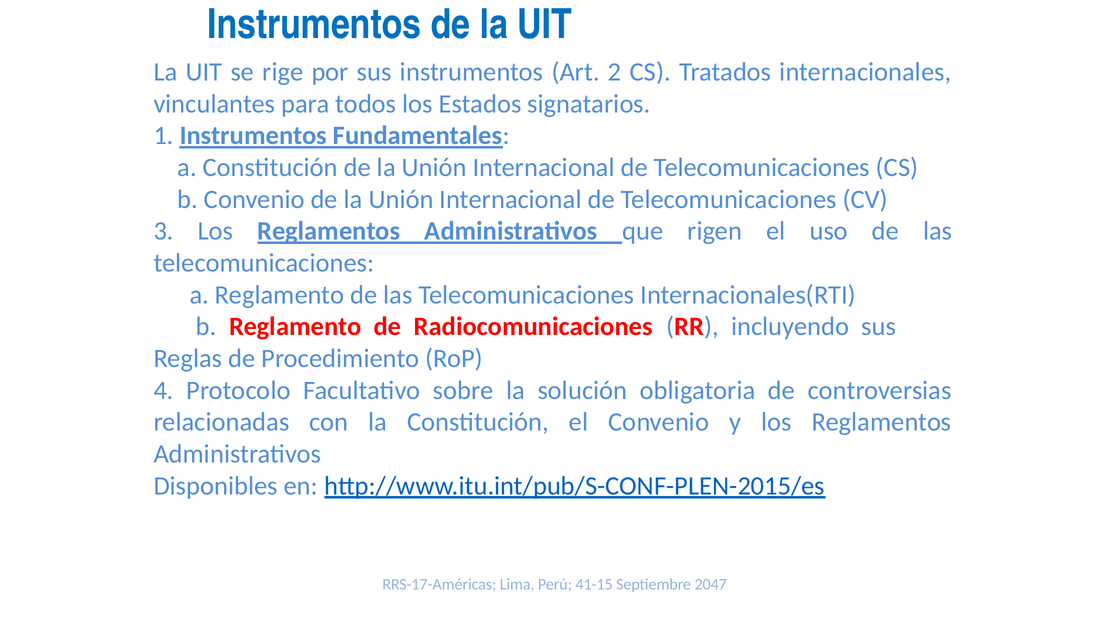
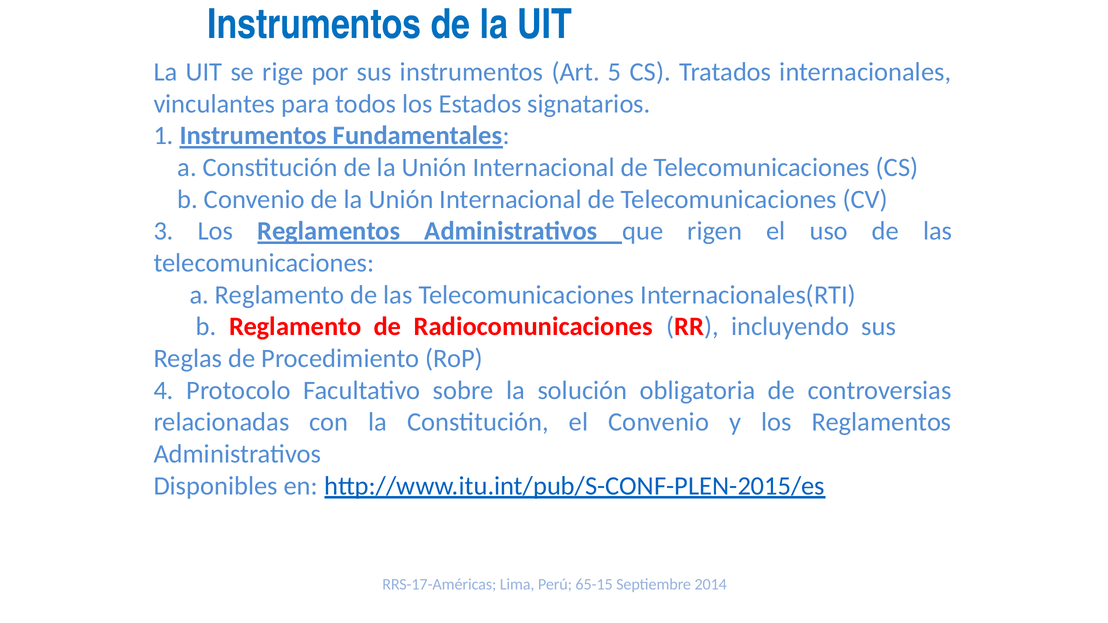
2: 2 -> 5
41-15: 41-15 -> 65-15
2047: 2047 -> 2014
